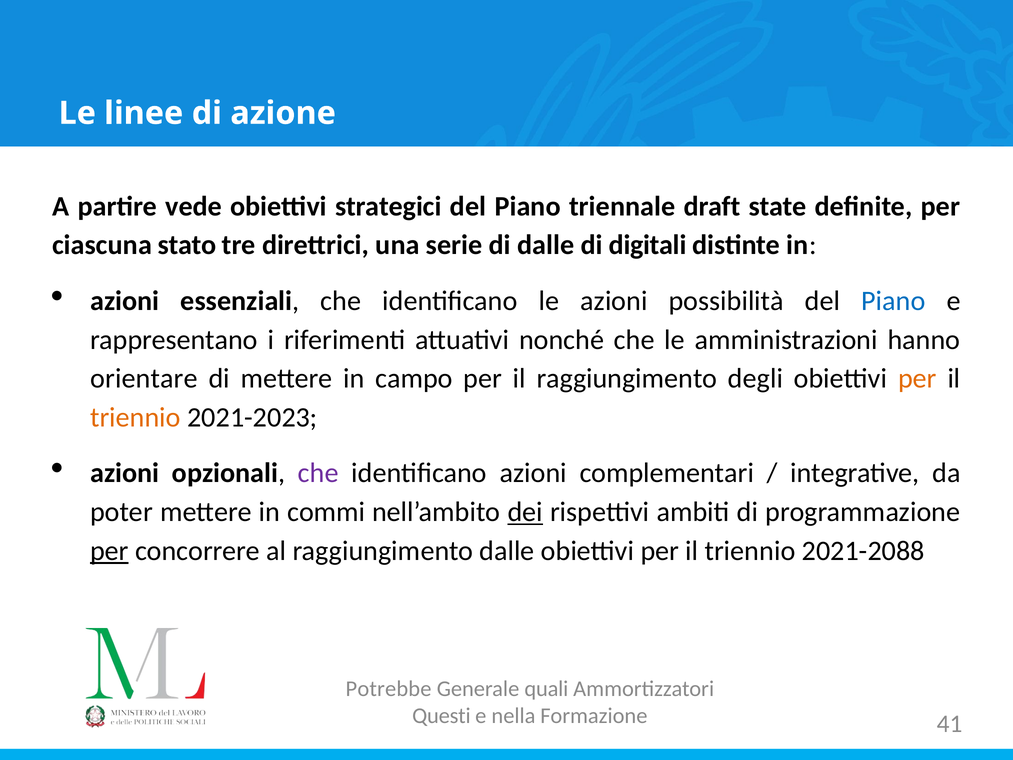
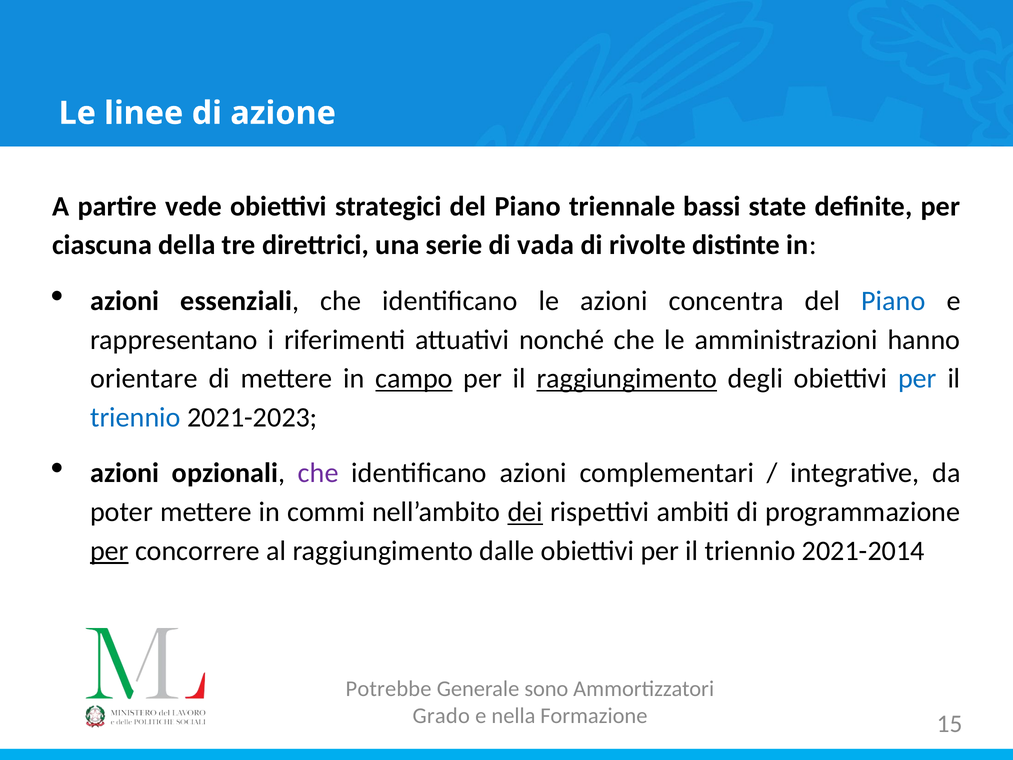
draft: draft -> bassi
stato: stato -> della
di dalle: dalle -> vada
digitali: digitali -> rivolte
possibilità: possibilità -> concentra
campo underline: none -> present
raggiungimento at (627, 378) underline: none -> present
per at (917, 378) colour: orange -> blue
triennio at (135, 417) colour: orange -> blue
2021-2088: 2021-2088 -> 2021-2014
quali: quali -> sono
Questi: Questi -> Grado
41: 41 -> 15
